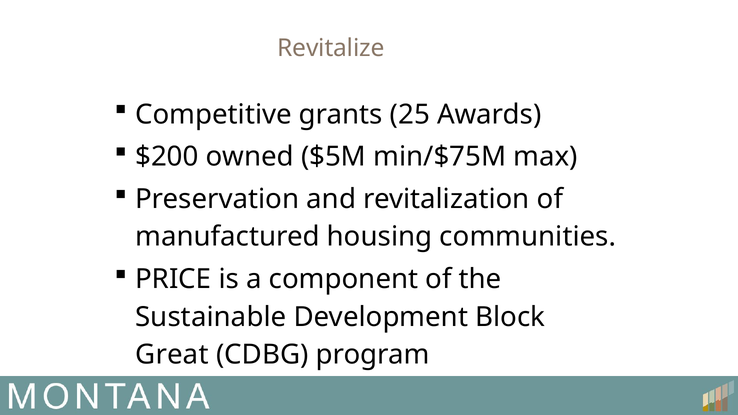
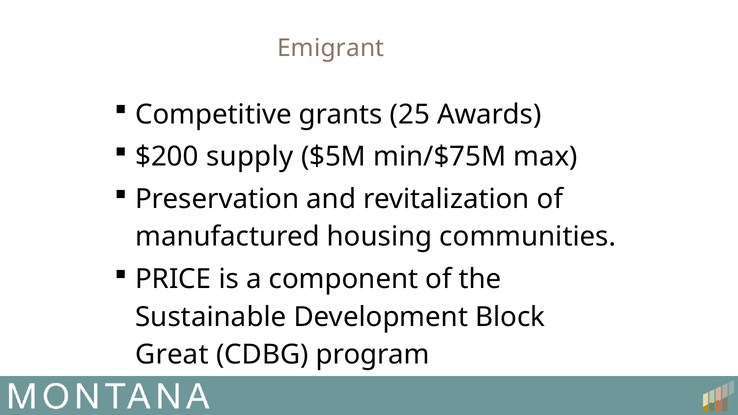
Revitalize: Revitalize -> Emigrant
owned: owned -> supply
